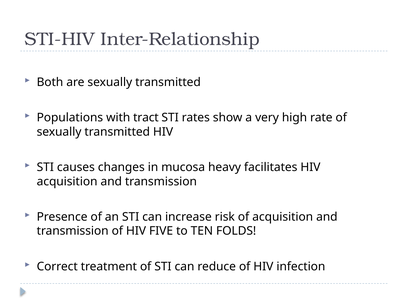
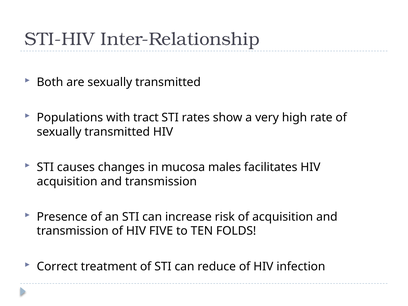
heavy: heavy -> males
